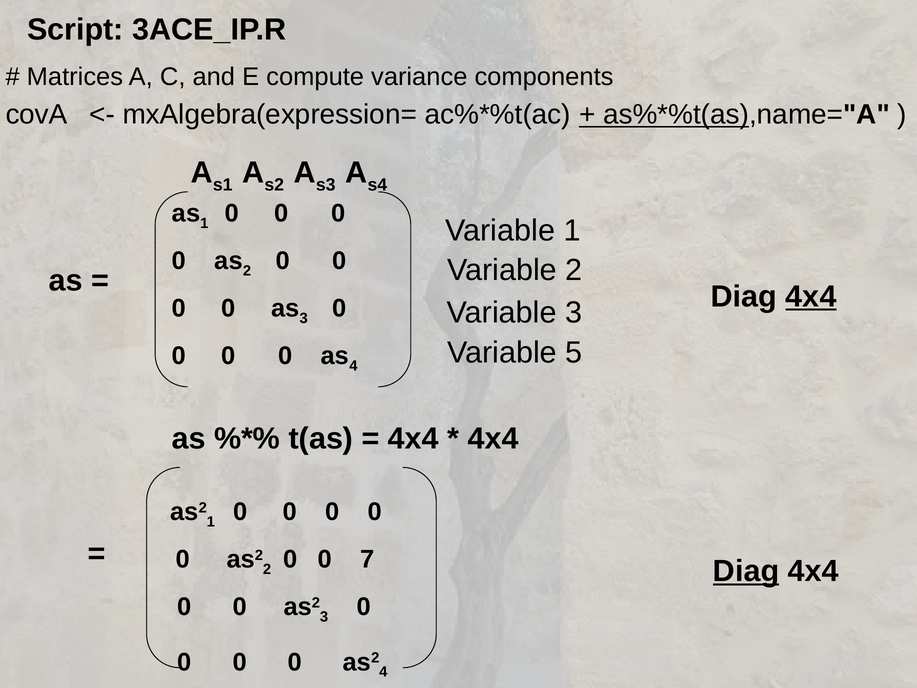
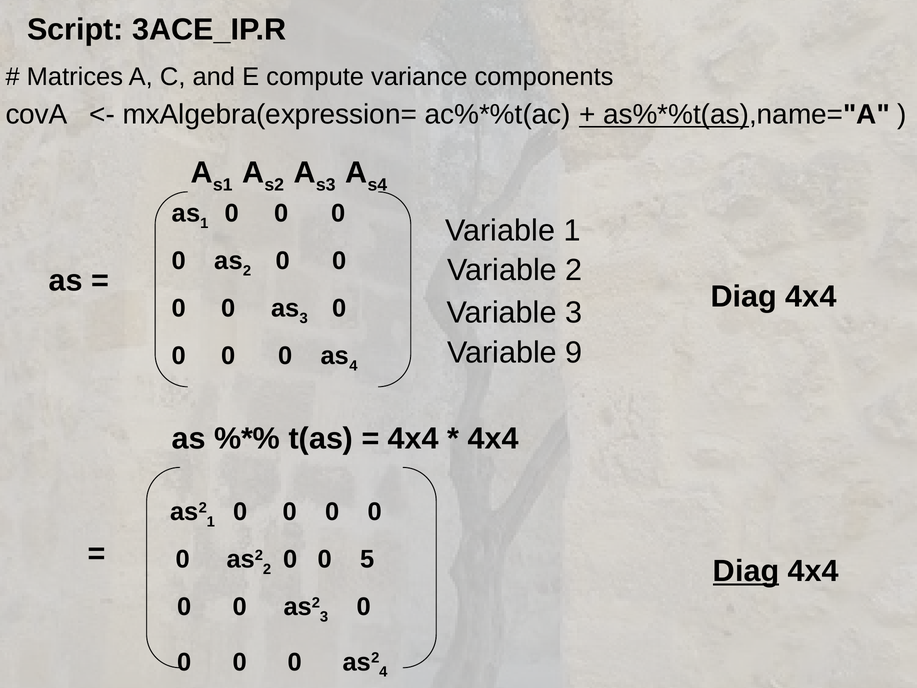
4x4 at (811, 296) underline: present -> none
5: 5 -> 9
7: 7 -> 5
